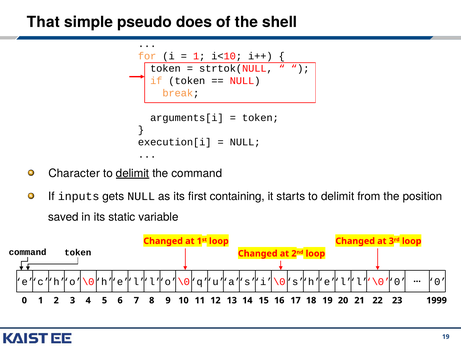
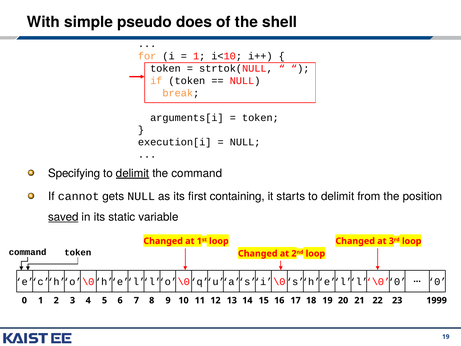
That: That -> With
Character: Character -> Specifying
inputs: inputs -> cannot
saved underline: none -> present
